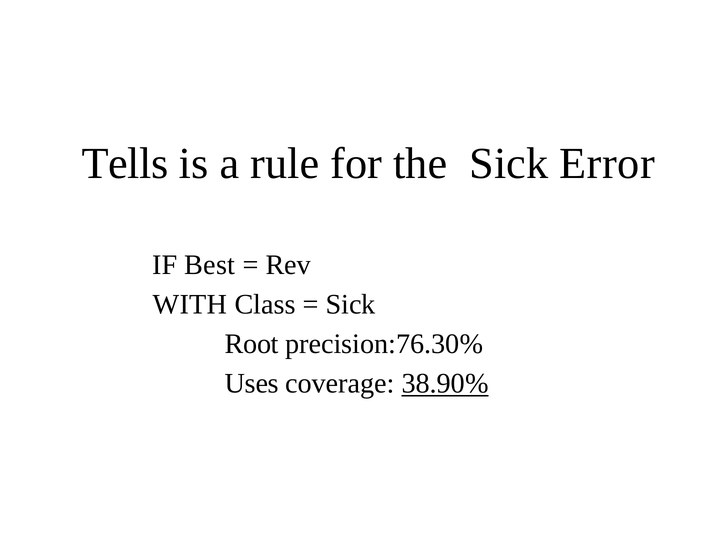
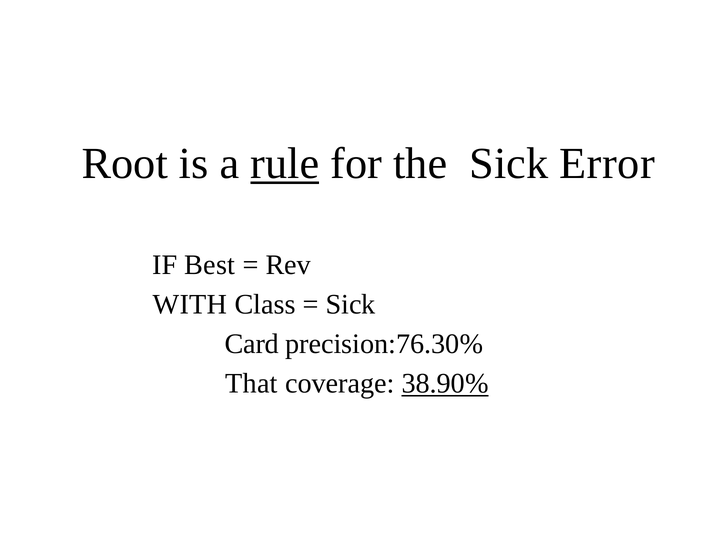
Tells: Tells -> Root
rule underline: none -> present
Root: Root -> Card
Uses: Uses -> That
